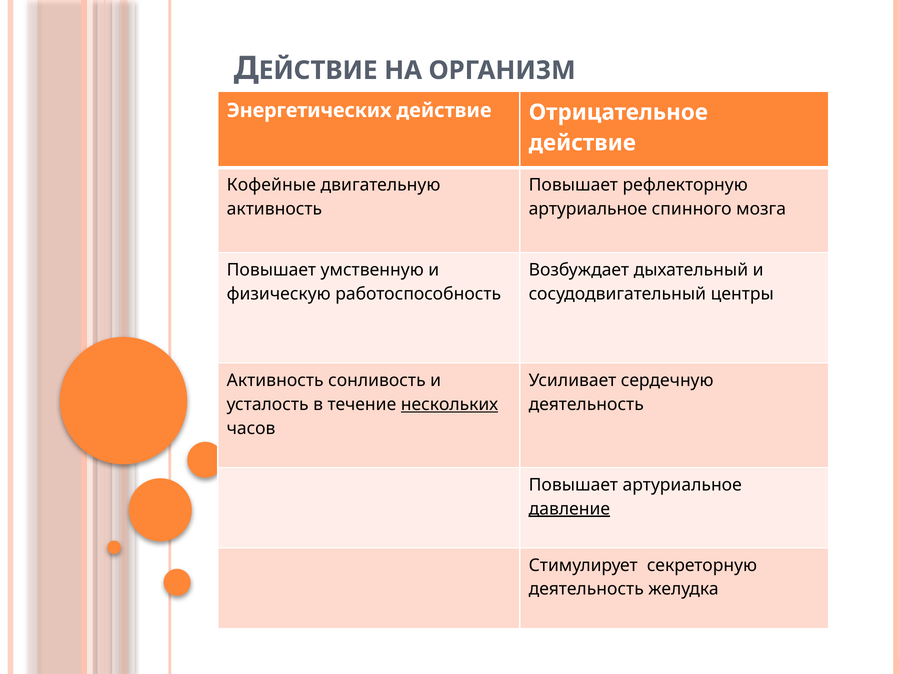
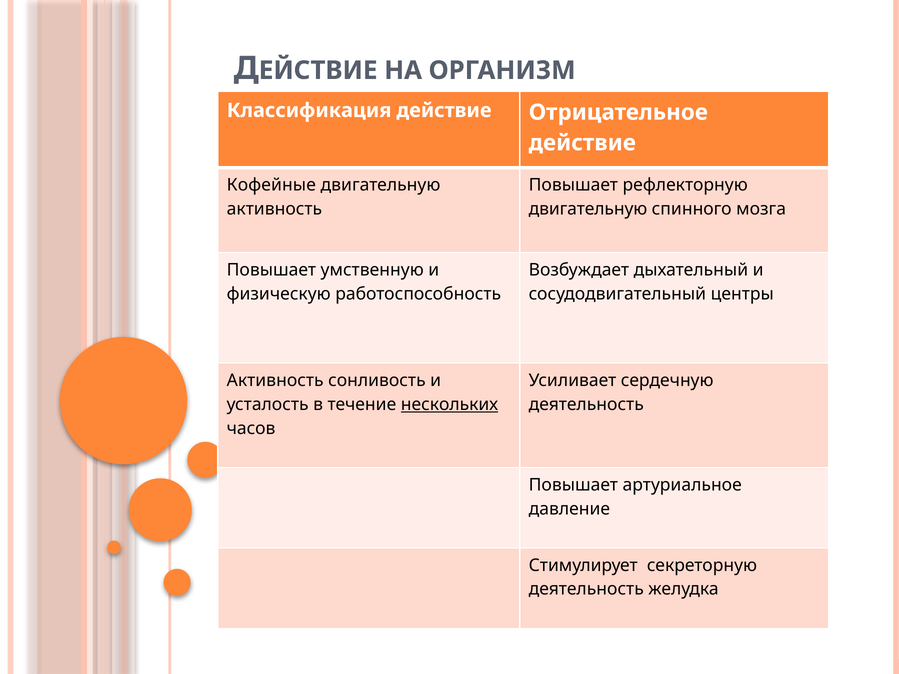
Энергетических: Энергетических -> Классификация
артуриальное at (588, 209): артуриальное -> двигательную
давление underline: present -> none
